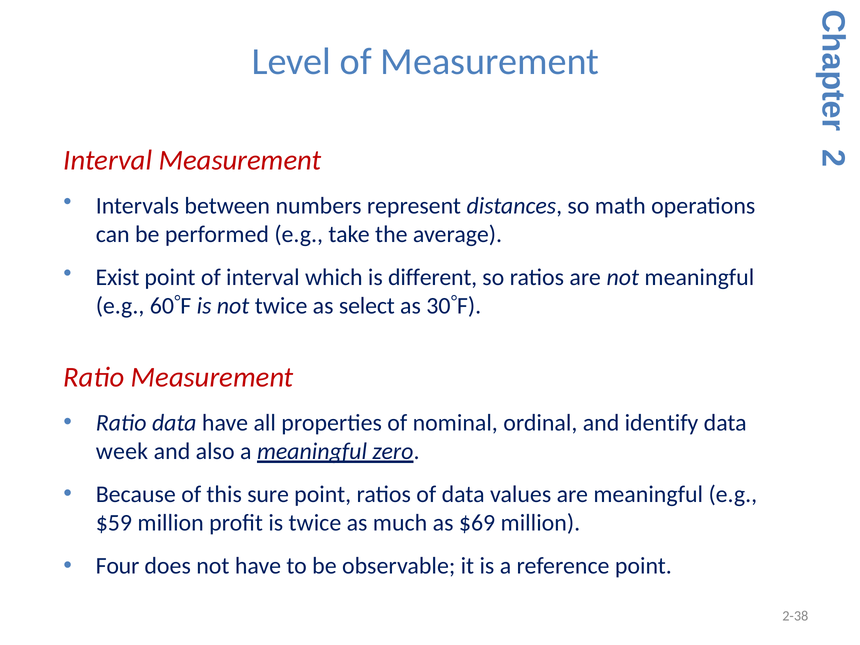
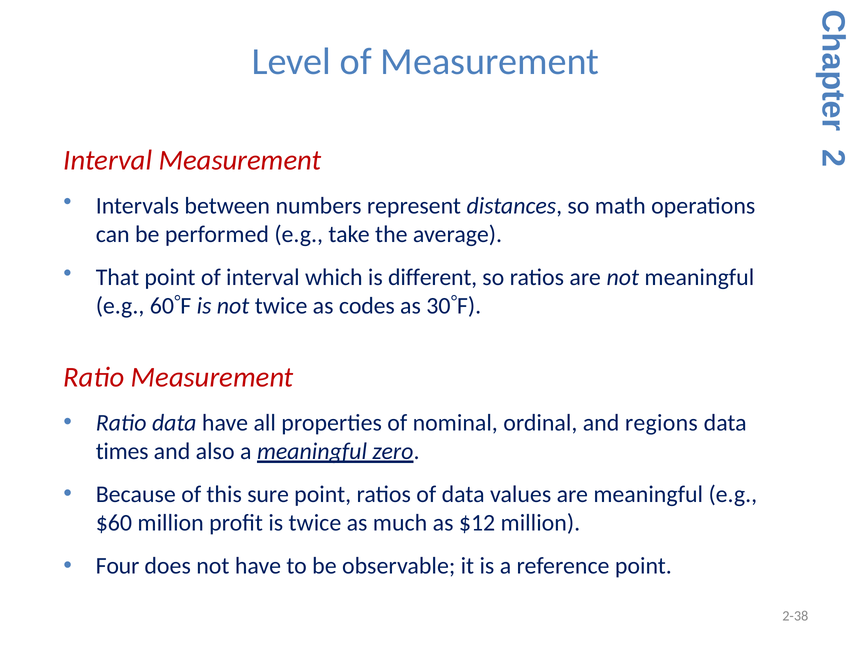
Exist: Exist -> That
select: select -> codes
identify: identify -> regions
week: week -> times
$59: $59 -> $60
$69: $69 -> $12
